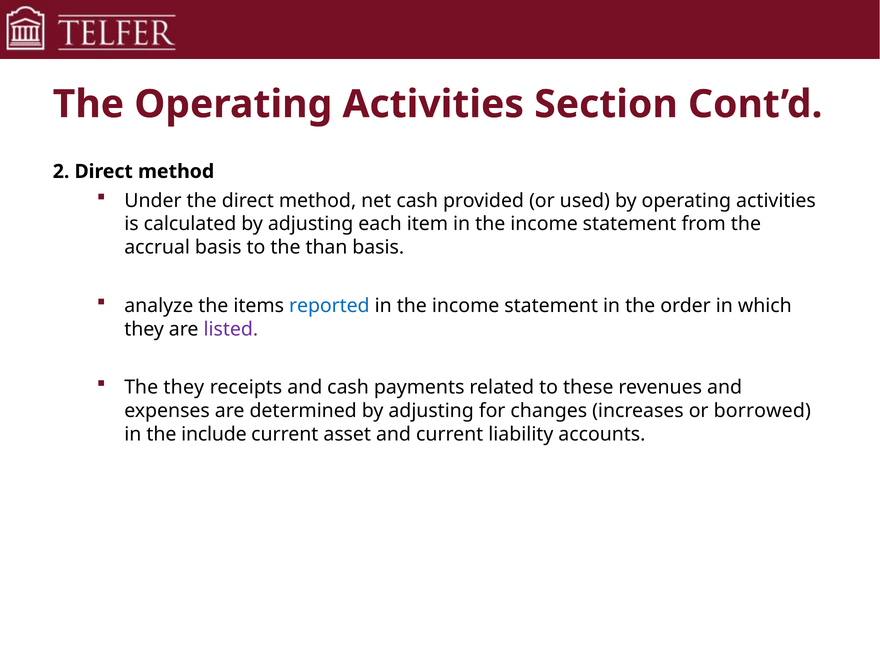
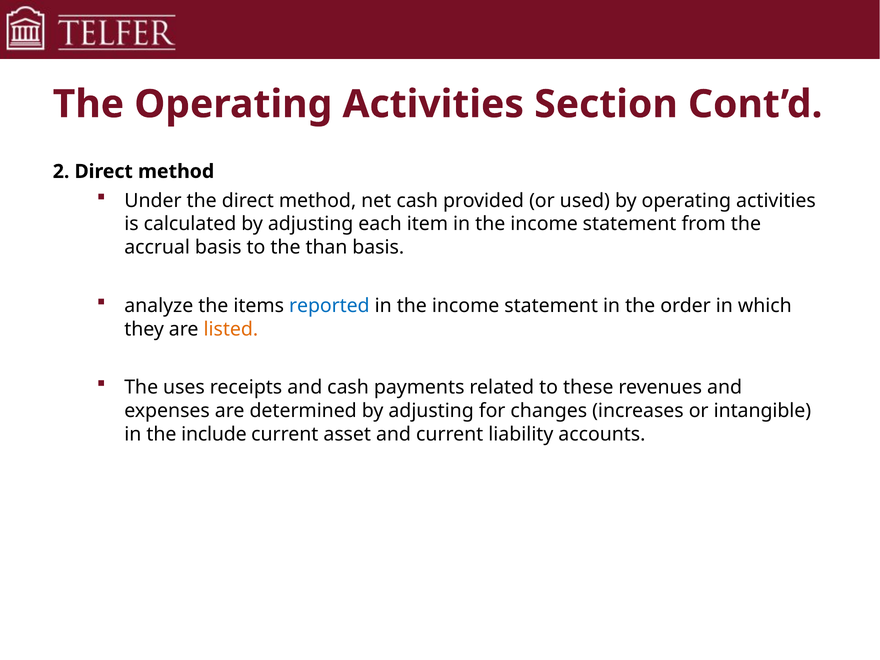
listed colour: purple -> orange
The they: they -> uses
borrowed: borrowed -> intangible
